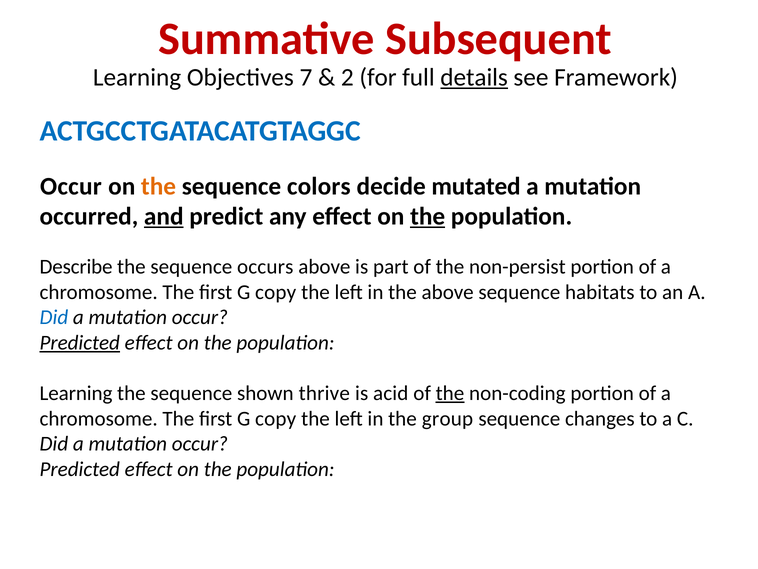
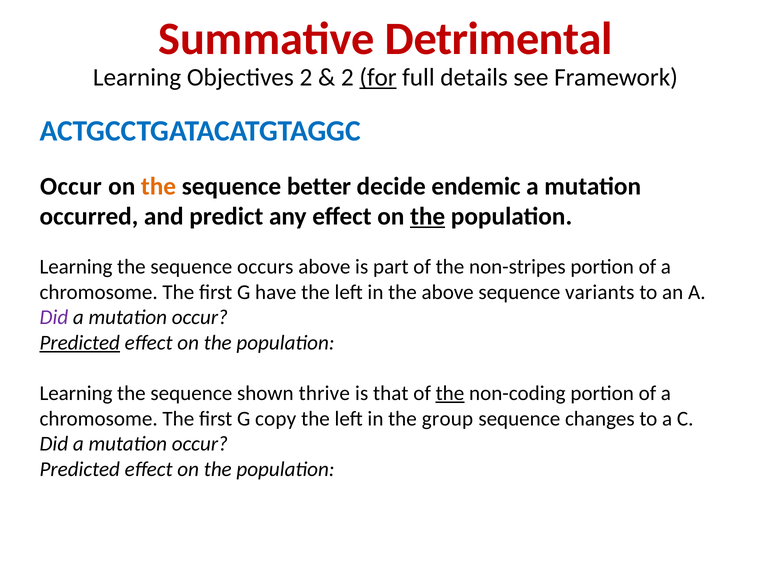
Subsequent: Subsequent -> Detrimental
Objectives 7: 7 -> 2
for underline: none -> present
details underline: present -> none
colors: colors -> better
mutated: mutated -> endemic
and underline: present -> none
Describe at (76, 267): Describe -> Learning
non-persist: non-persist -> non-stripes
copy at (276, 292): copy -> have
habitats: habitats -> variants
Did at (54, 317) colour: blue -> purple
acid: acid -> that
